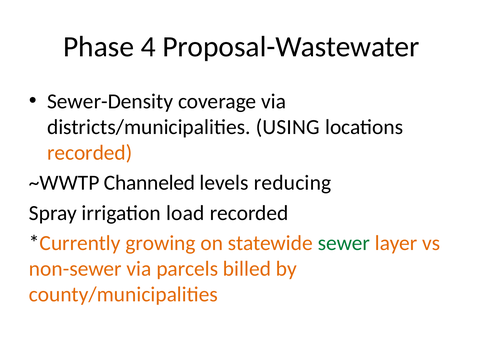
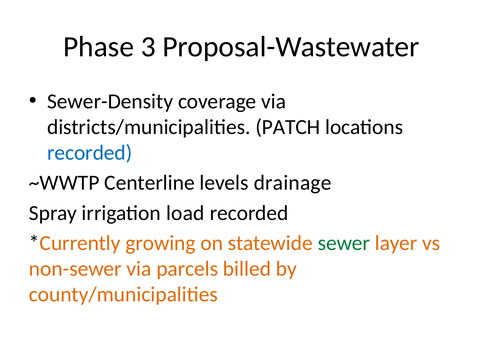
4: 4 -> 3
USING: USING -> PATCH
recorded at (90, 153) colour: orange -> blue
Channeled: Channeled -> Centerline
reducing: reducing -> drainage
